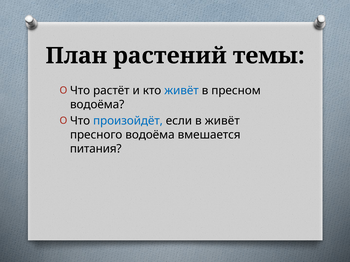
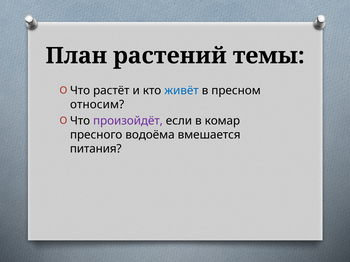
водоёма at (97, 105): водоёма -> относим
произойдёт colour: blue -> purple
в живёт: живёт -> комар
